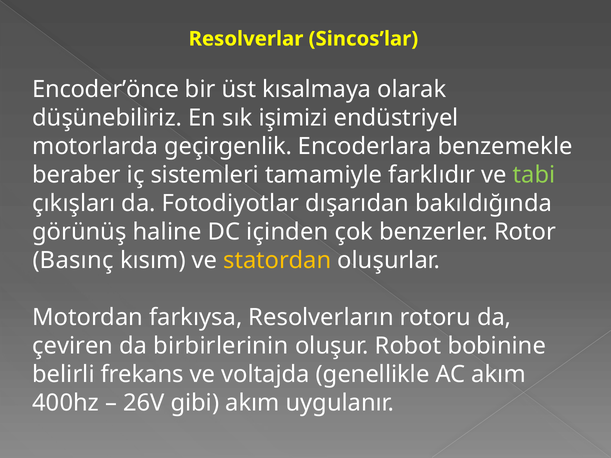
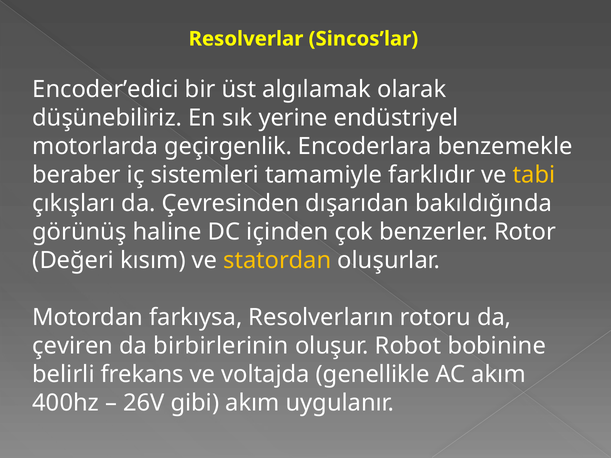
Encoder’önce: Encoder’önce -> Encoder’edici
kısalmaya: kısalmaya -> algılamak
işimizi: işimizi -> yerine
tabi colour: light green -> yellow
Fotodiyotlar: Fotodiyotlar -> Çevresinden
Basınç: Basınç -> Değeri
